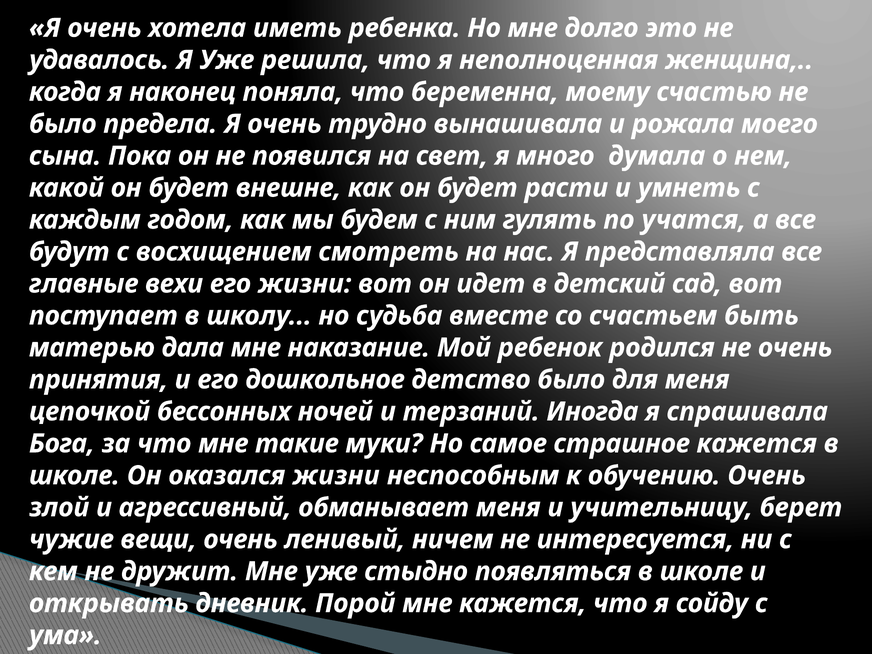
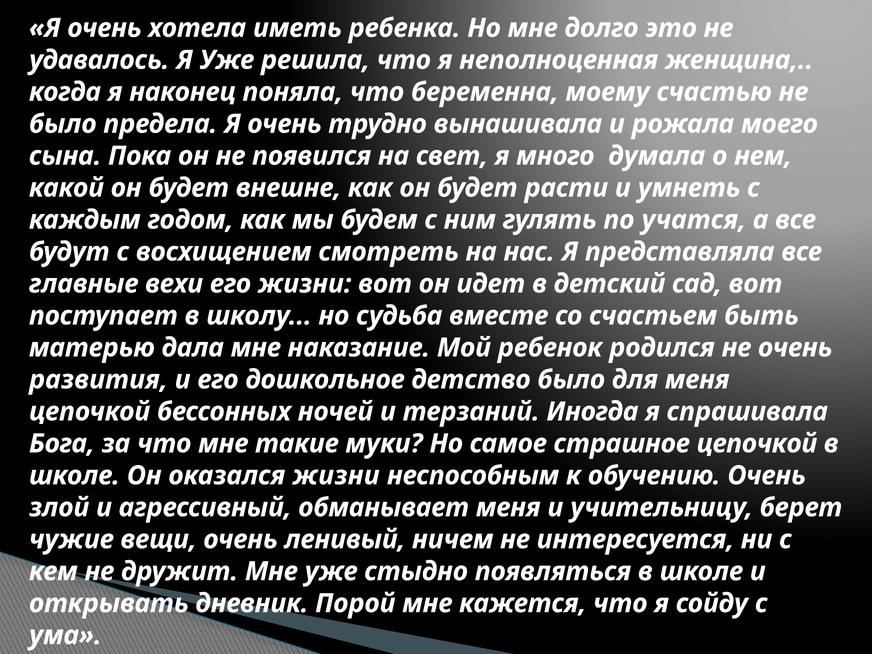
принятия: принятия -> развития
страшное кажется: кажется -> цепочкой
